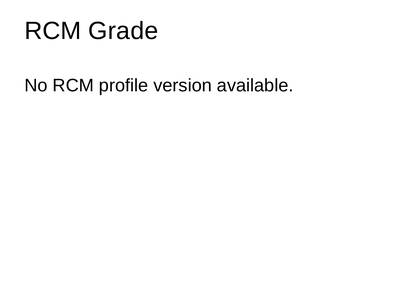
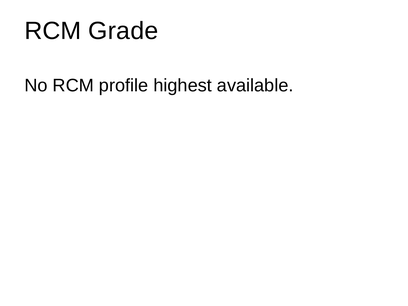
version: version -> highest
